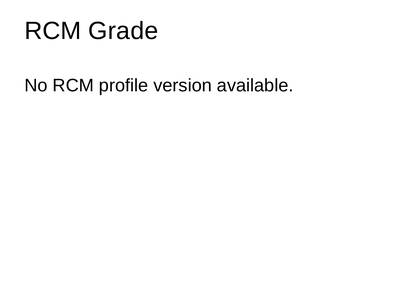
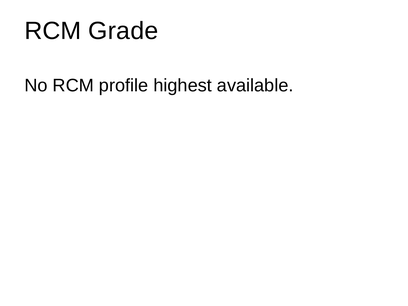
version: version -> highest
